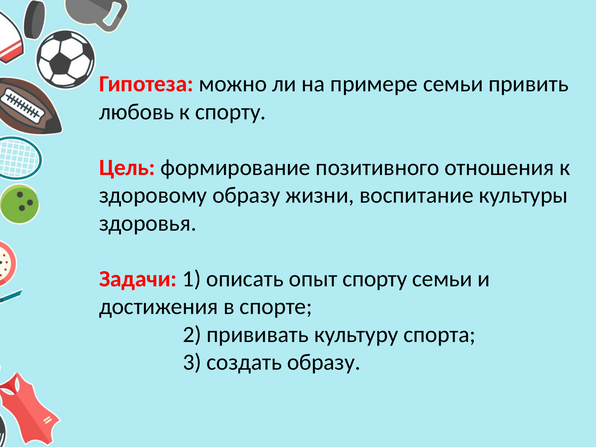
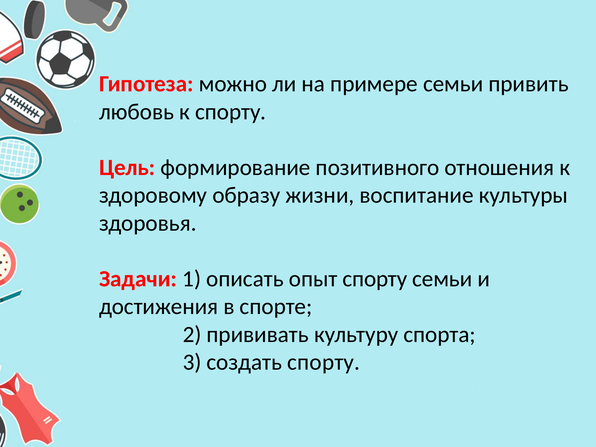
создать образу: образу -> спорту
